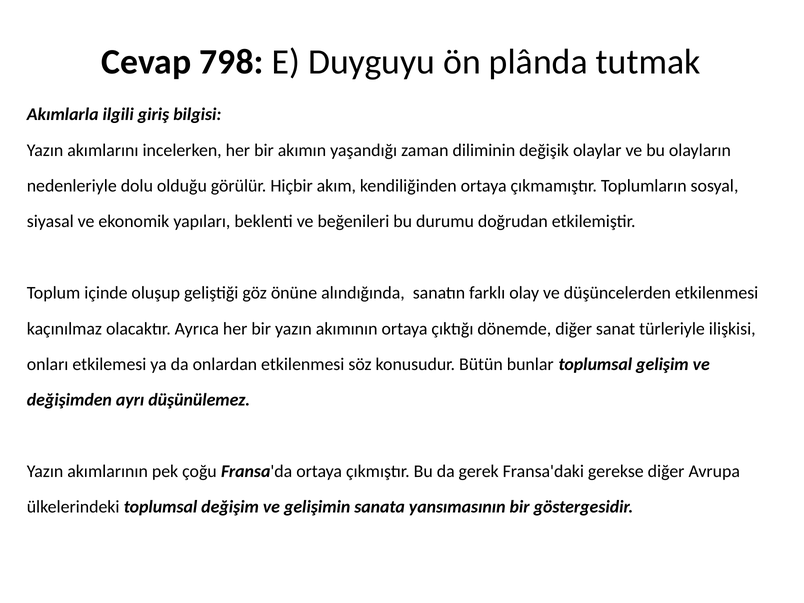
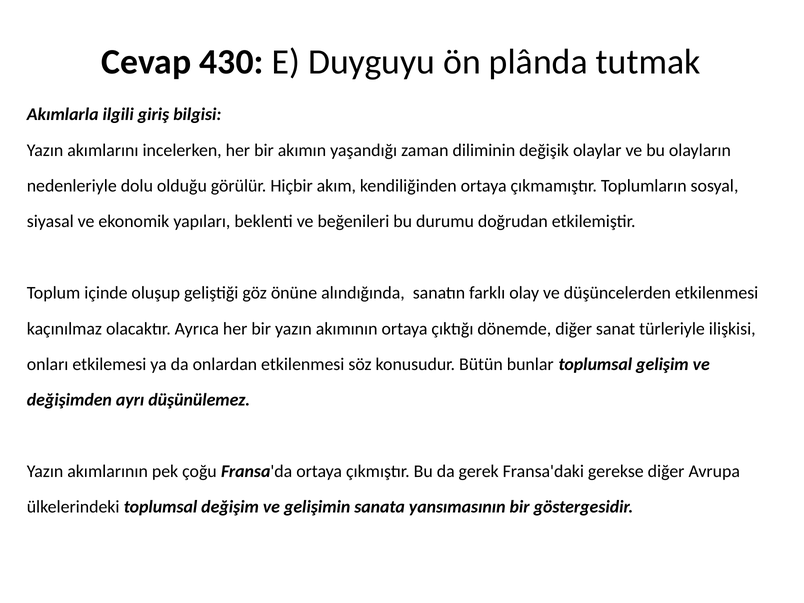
798: 798 -> 430
